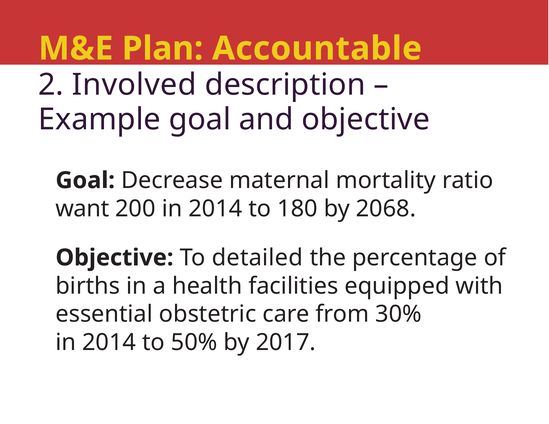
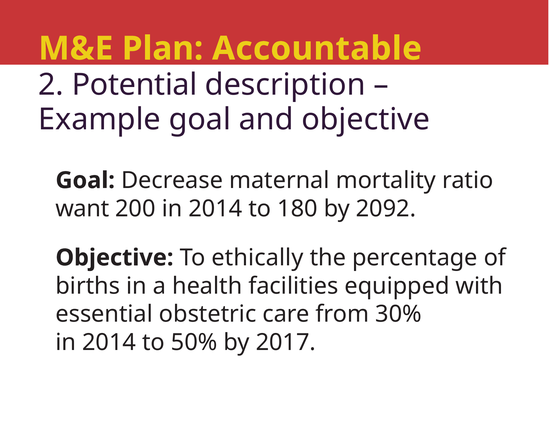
Involved: Involved -> Potential
2068: 2068 -> 2092
detailed: detailed -> ethically
